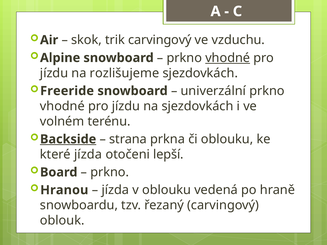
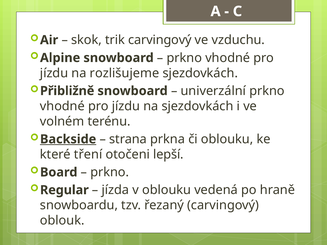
vhodné at (228, 58) underline: present -> none
Freeride: Freeride -> Přibližně
které jízda: jízda -> tření
Hranou: Hranou -> Regular
